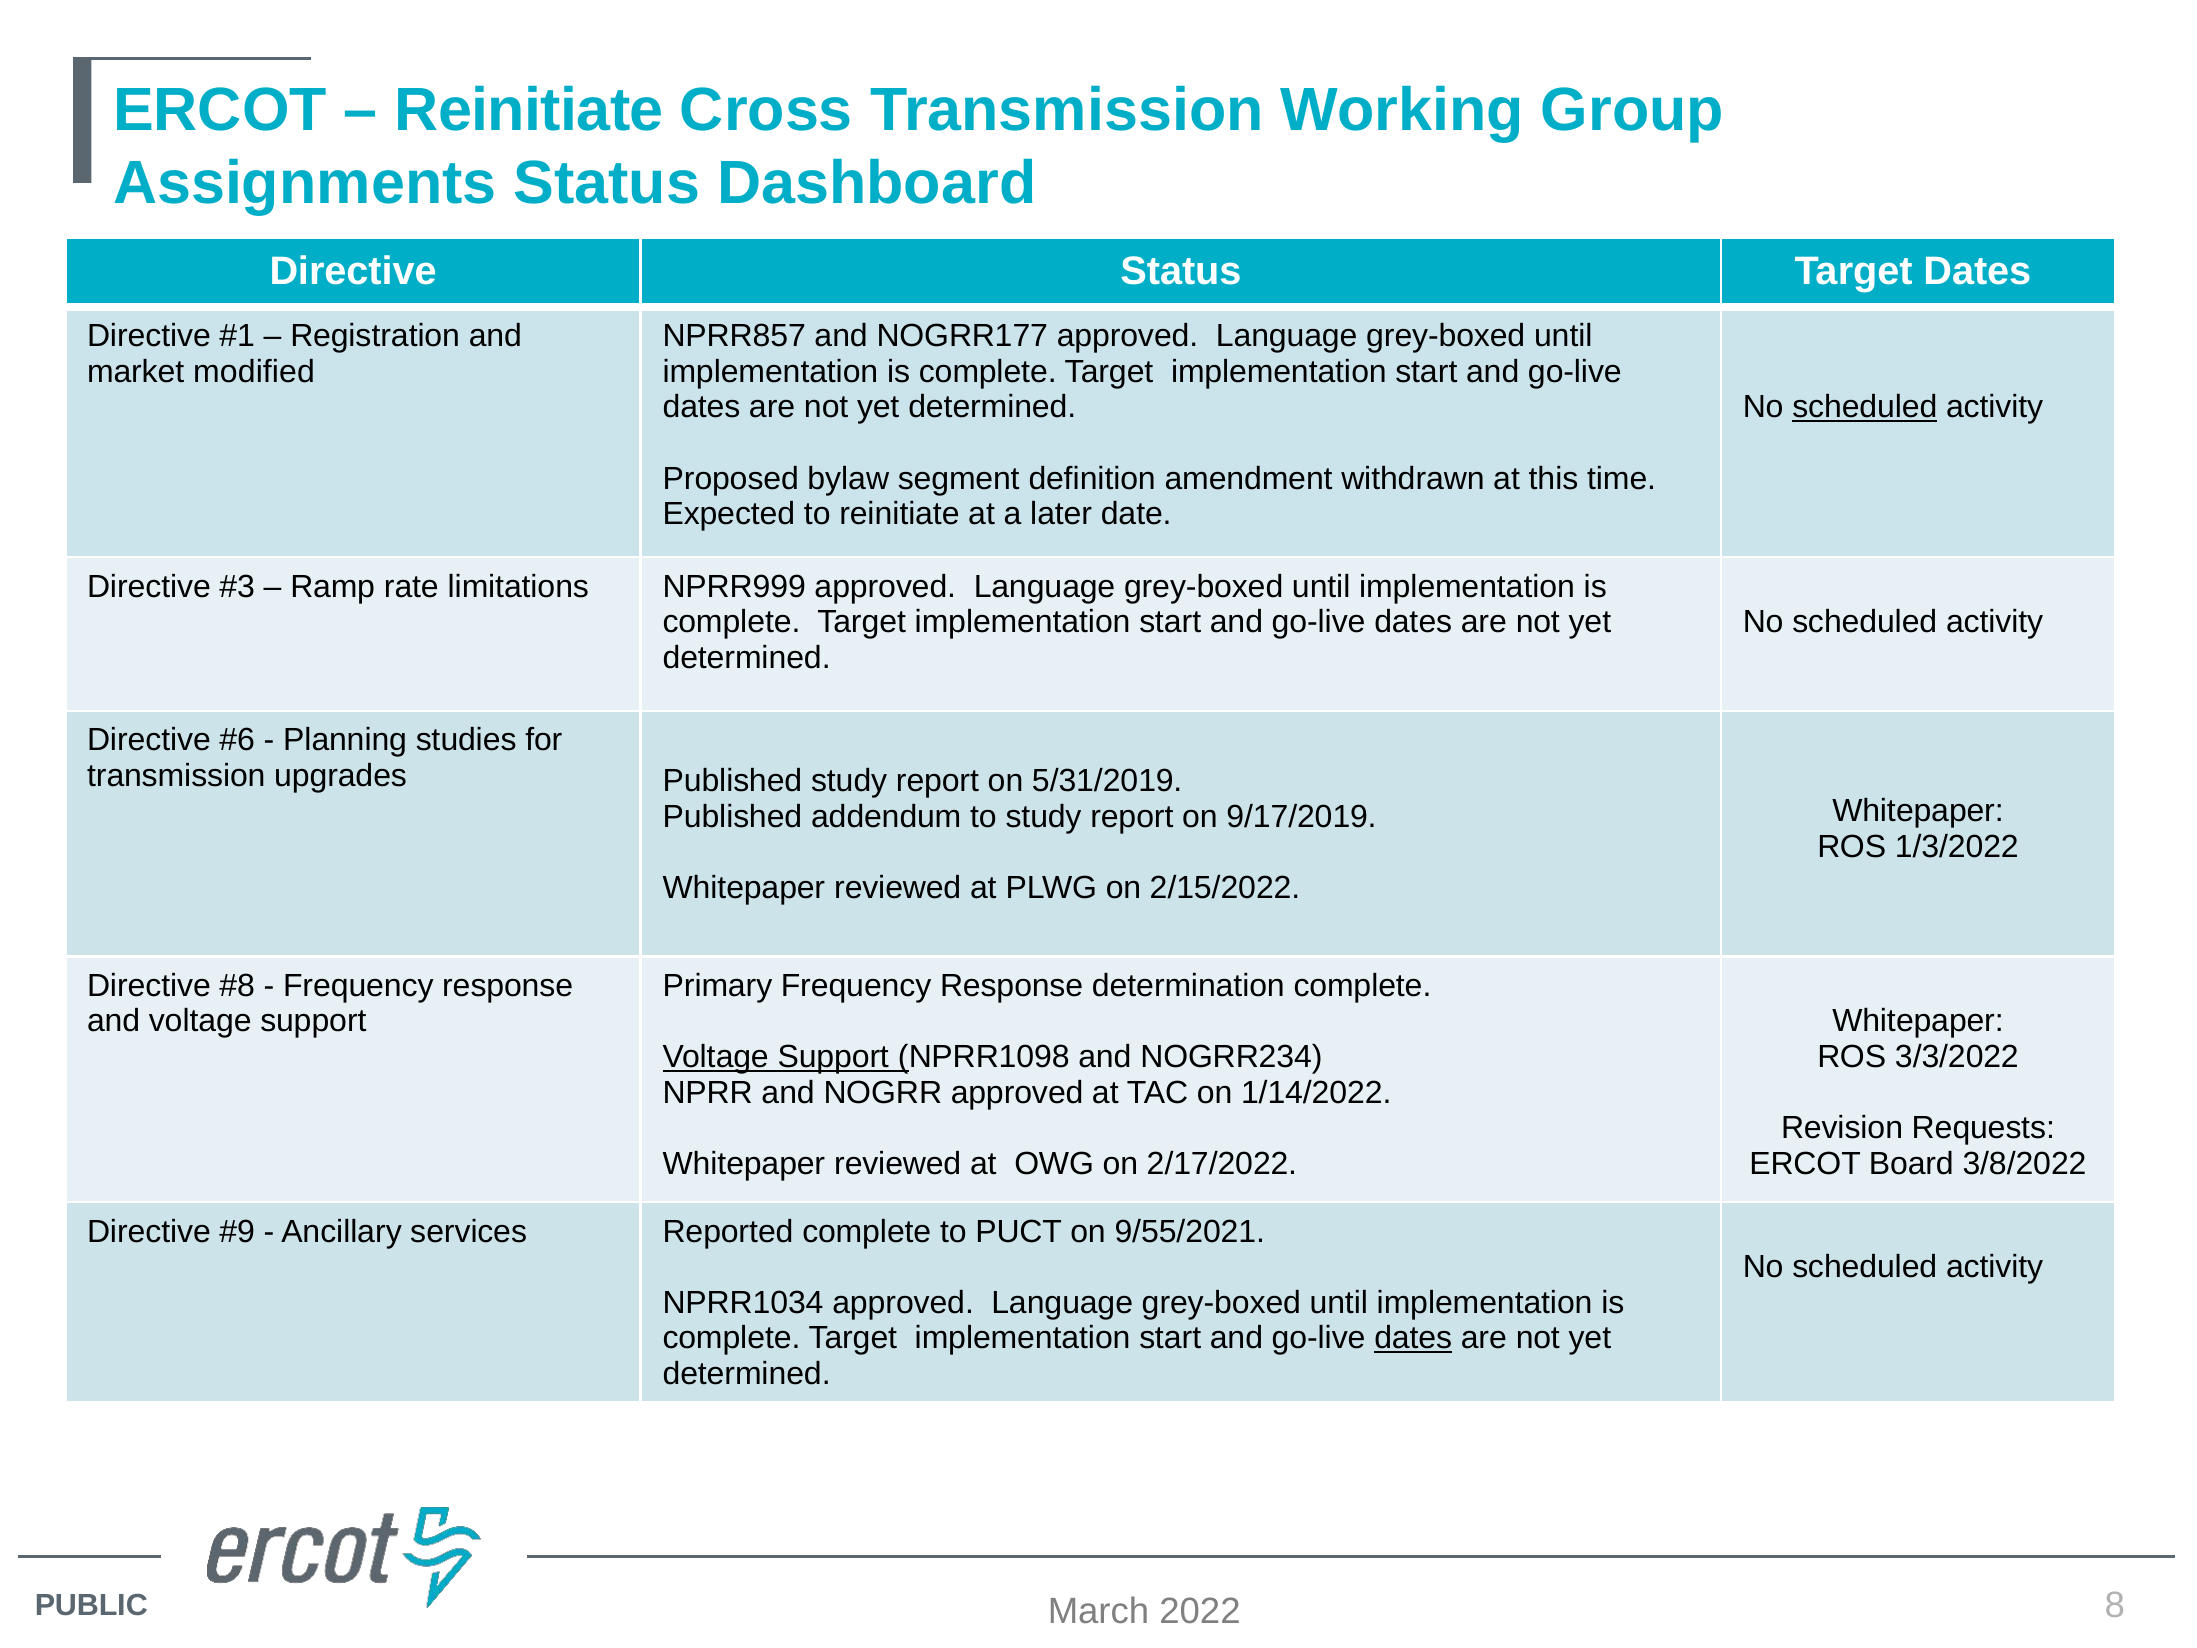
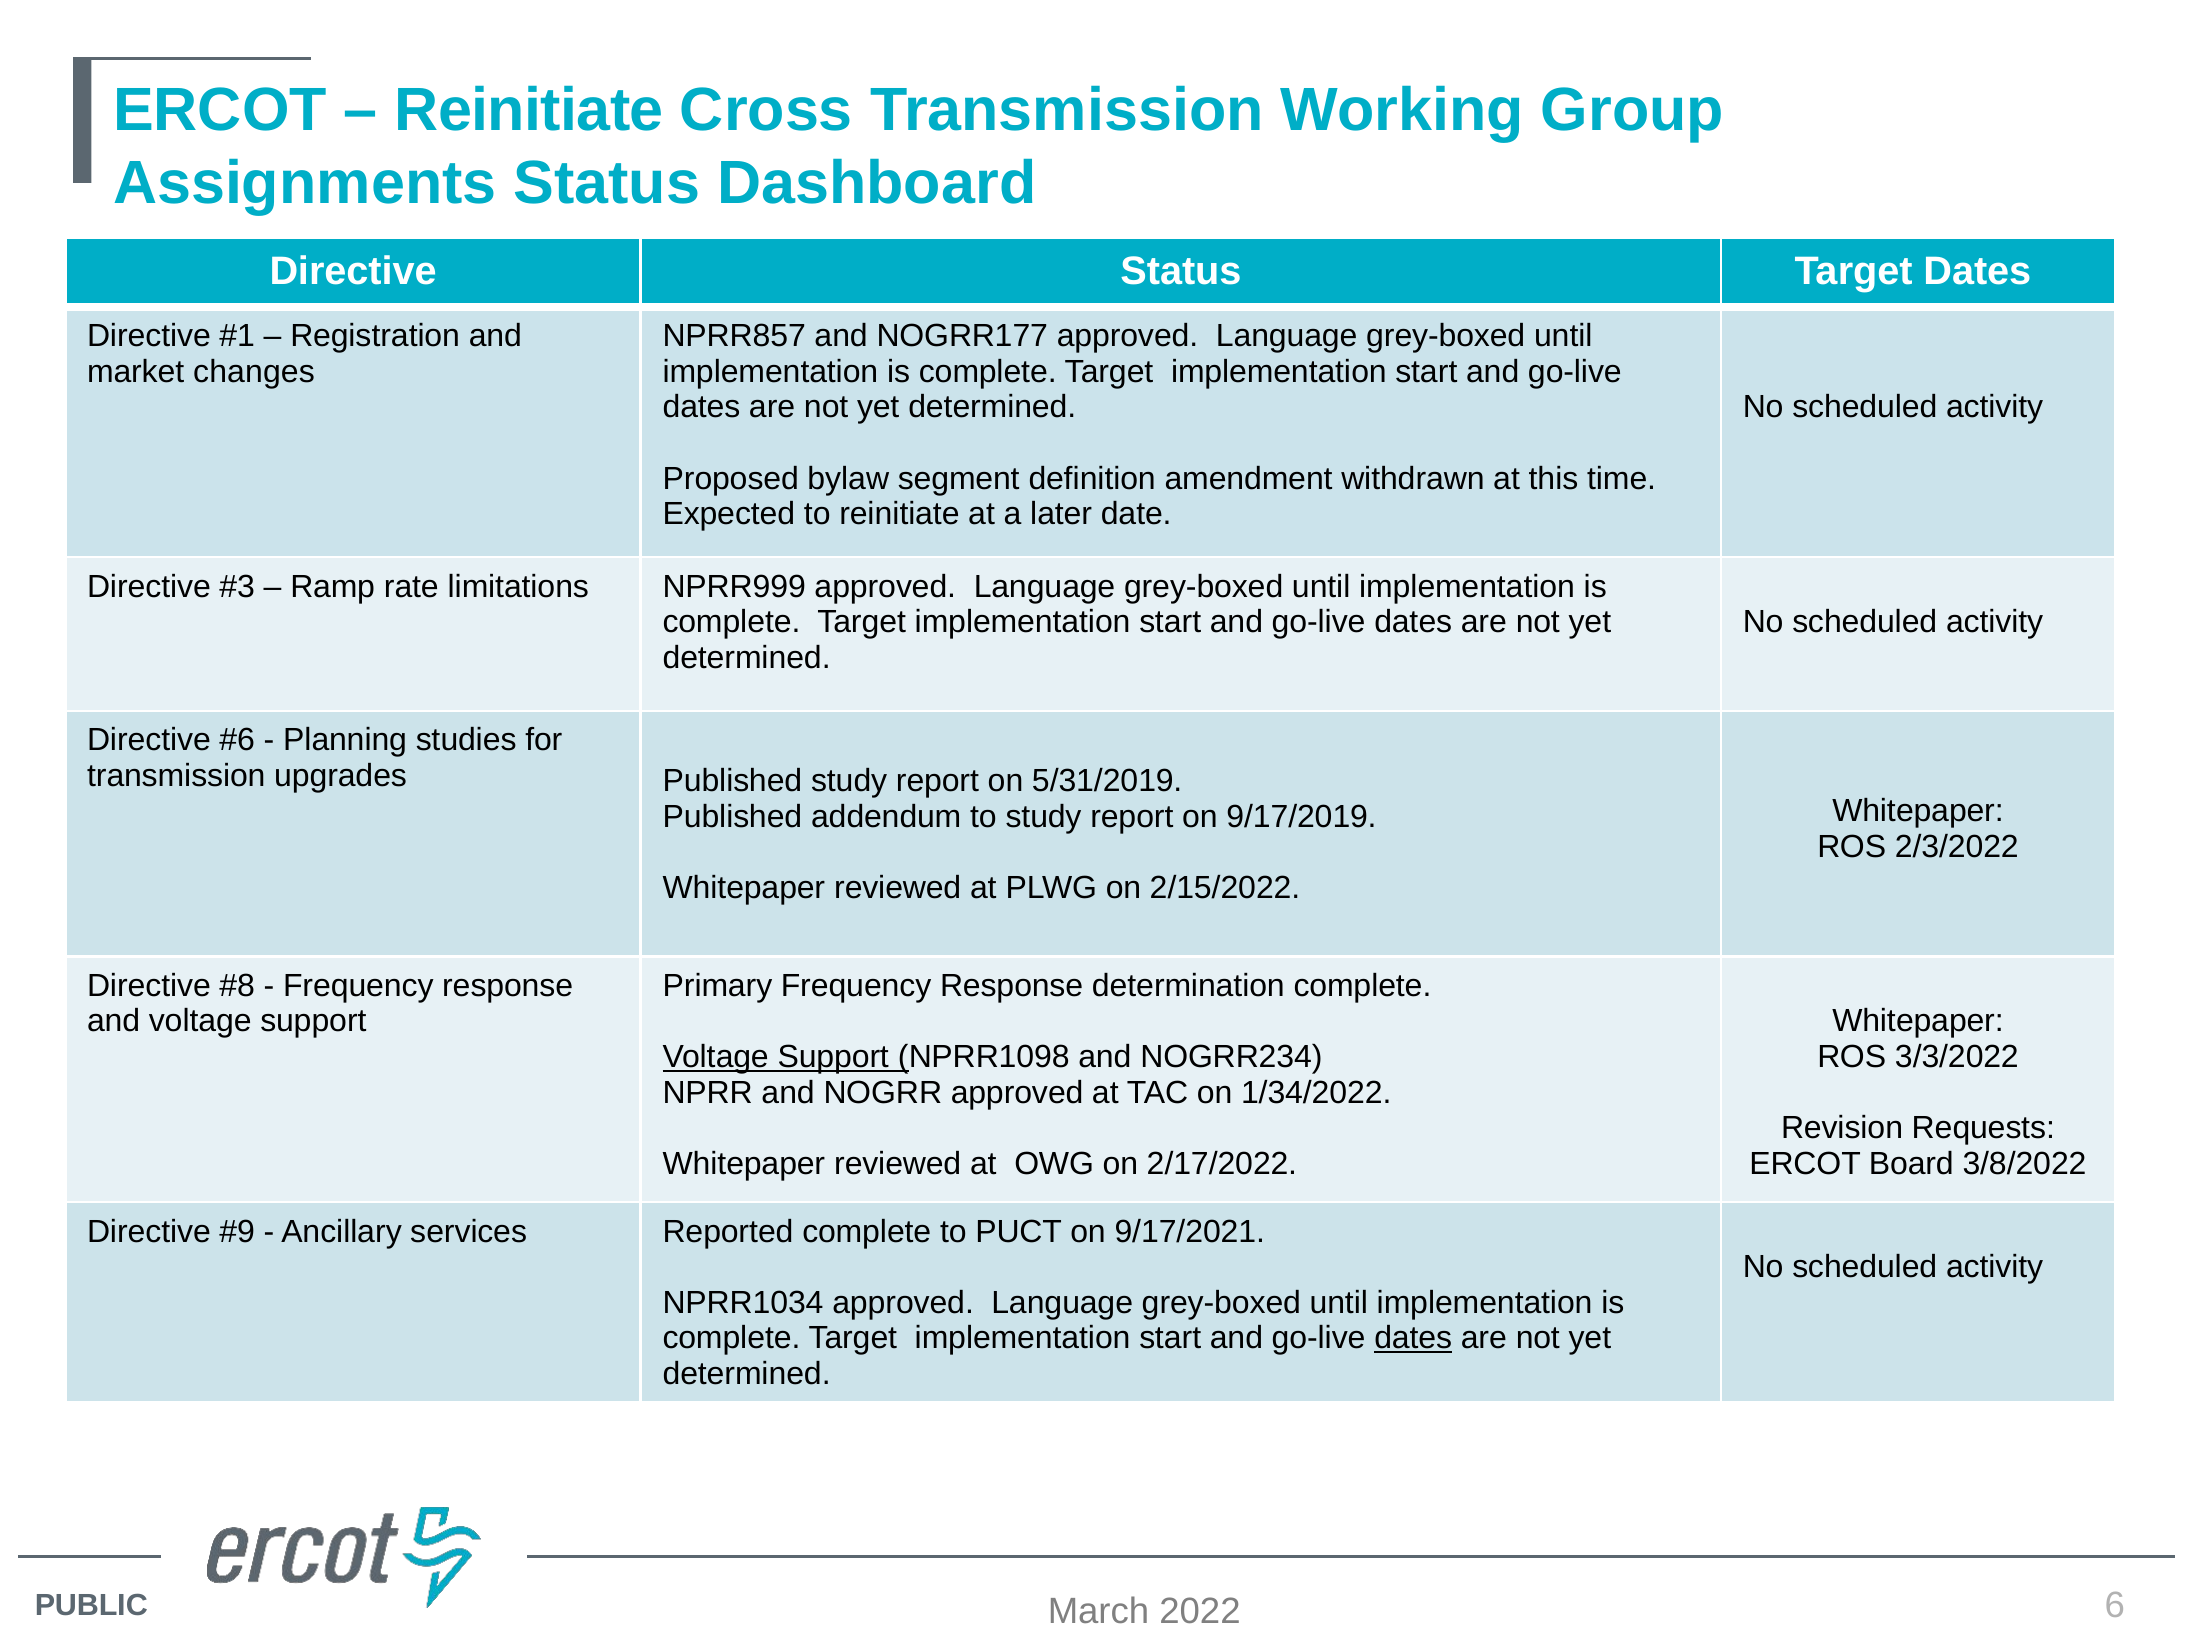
modified: modified -> changes
scheduled at (1865, 407) underline: present -> none
1/3/2022: 1/3/2022 -> 2/3/2022
1/14/2022: 1/14/2022 -> 1/34/2022
9/55/2021: 9/55/2021 -> 9/17/2021
8: 8 -> 6
